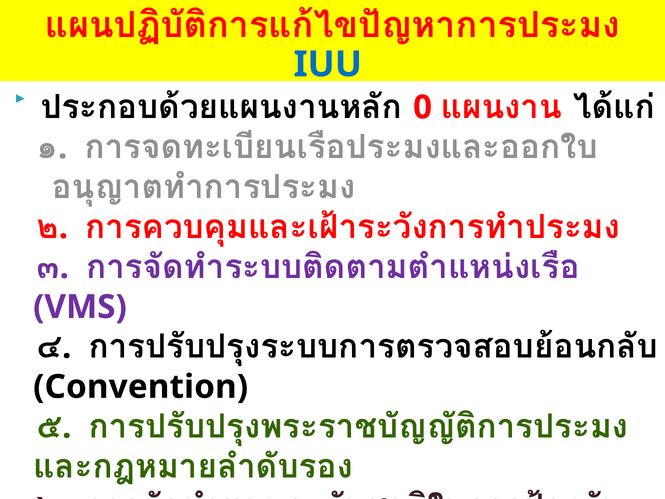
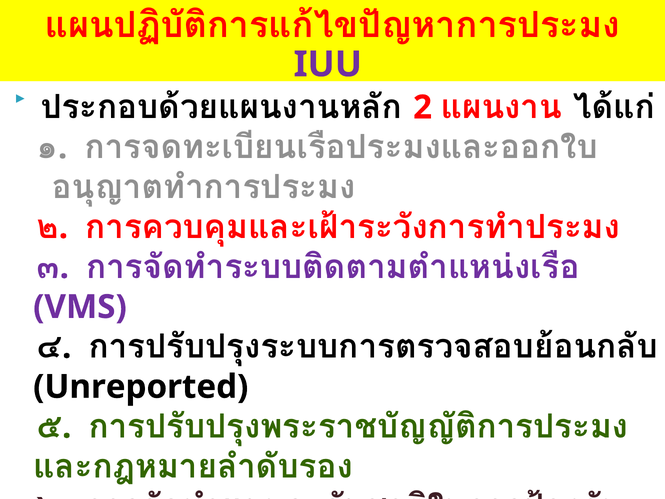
IUU at (328, 64) colour: blue -> purple
0: 0 -> 2
Convention: Convention -> Unreported
